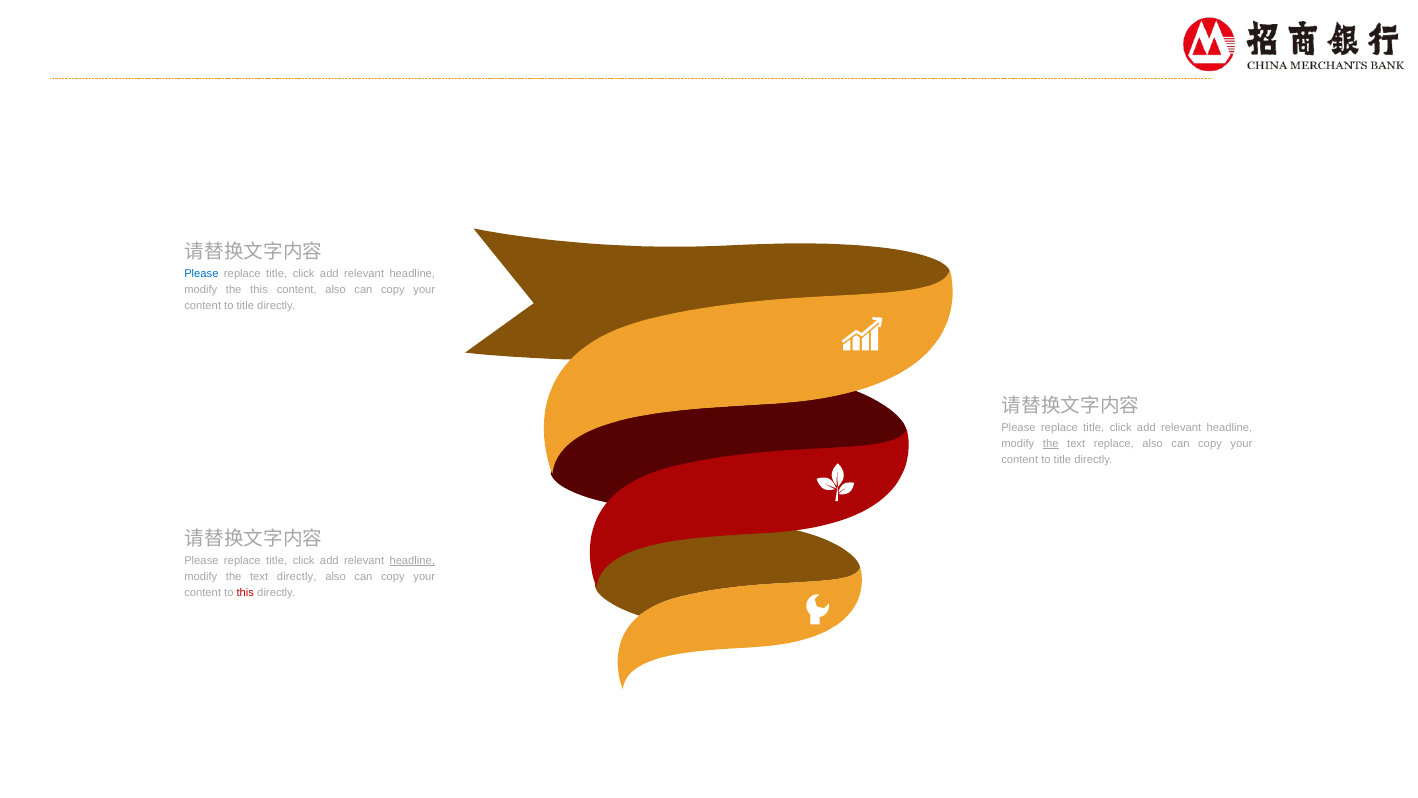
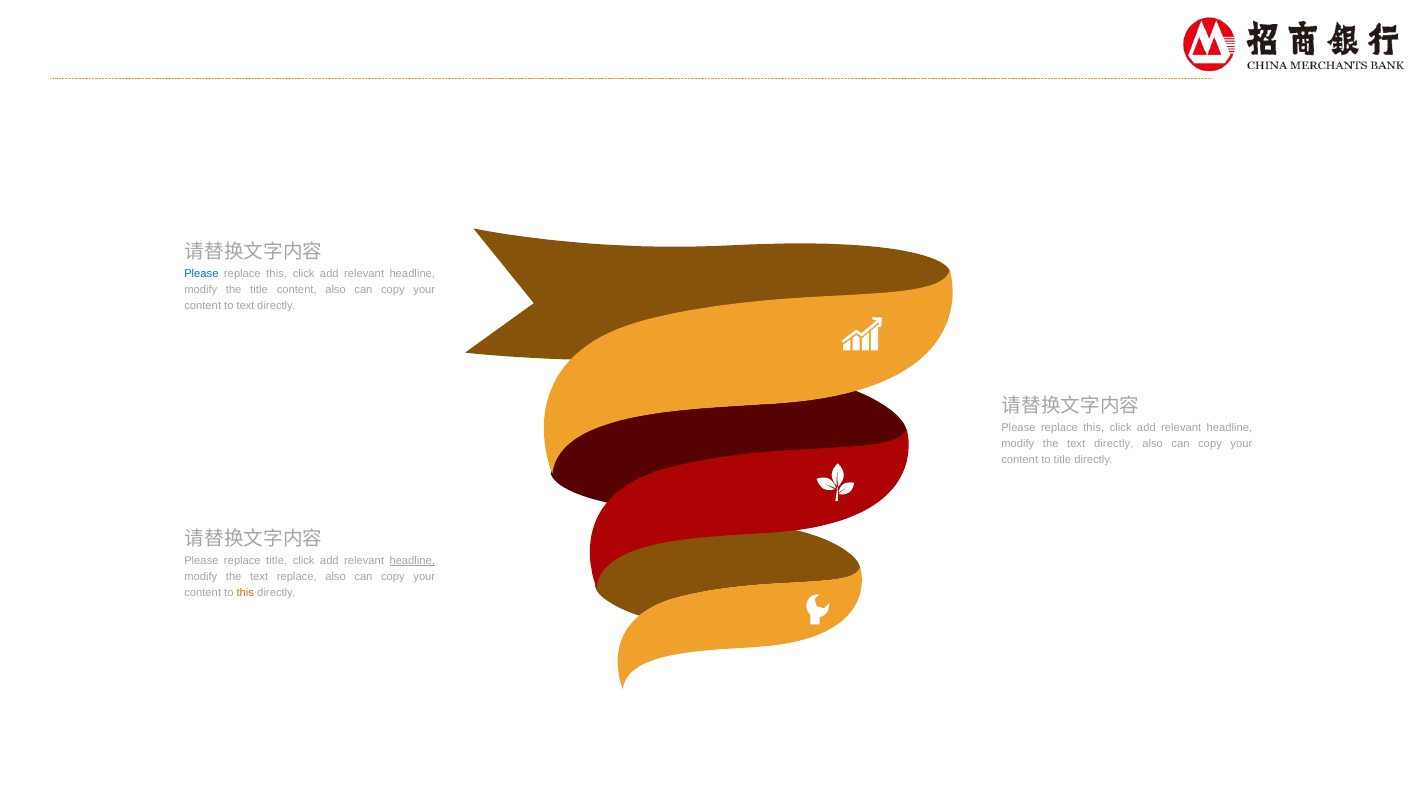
title at (277, 274): title -> this
the this: this -> title
title at (245, 306): title -> text
title at (1094, 427): title -> this
the at (1051, 443) underline: present -> none
replace at (1114, 443): replace -> directly
text directly: directly -> replace
this at (245, 593) colour: red -> orange
